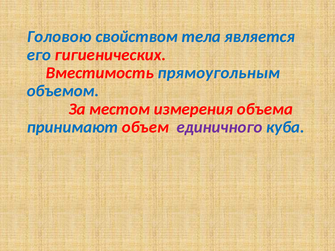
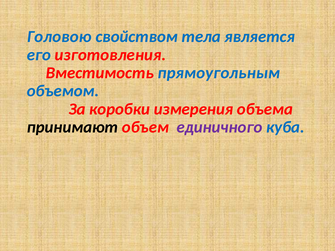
гигиенических: гигиенических -> изготовления
местом: местом -> коробки
принимают colour: blue -> black
